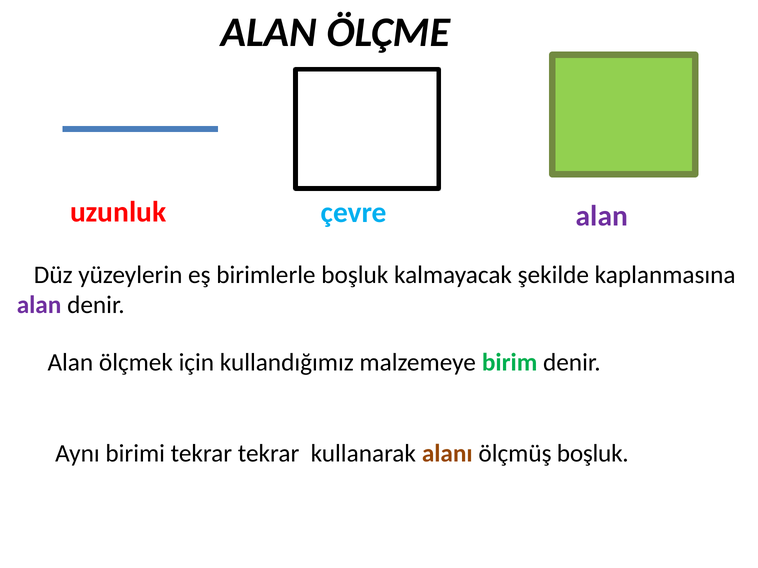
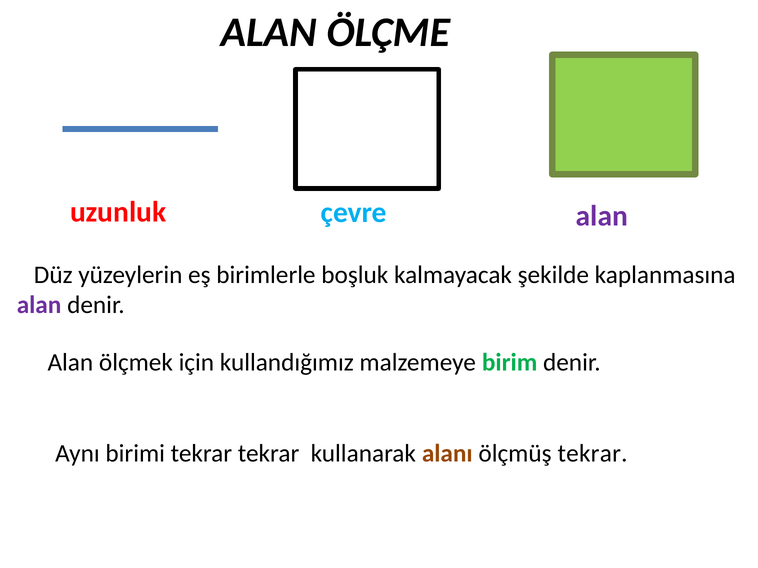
ölçmüş boşluk: boşluk -> tekrar
